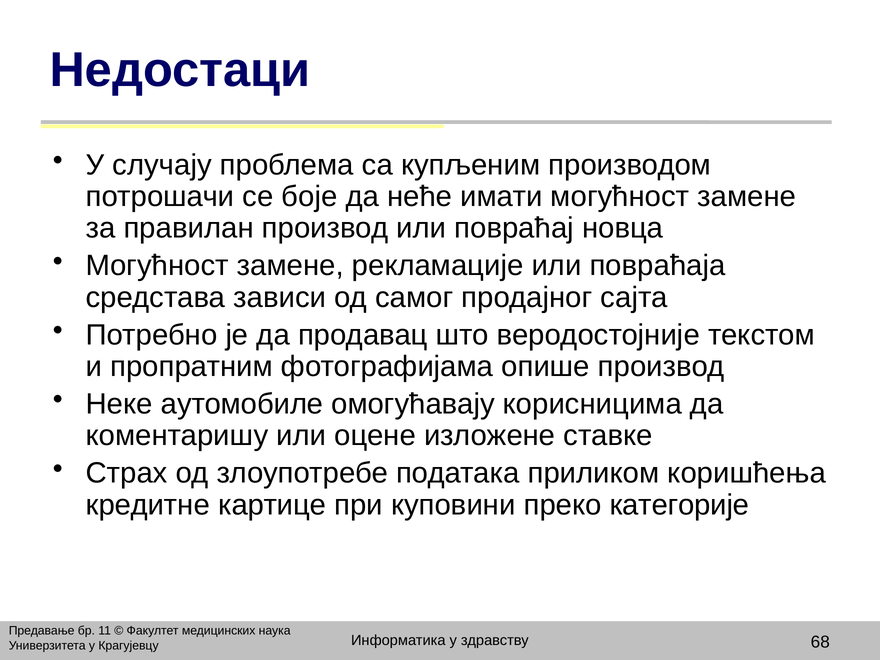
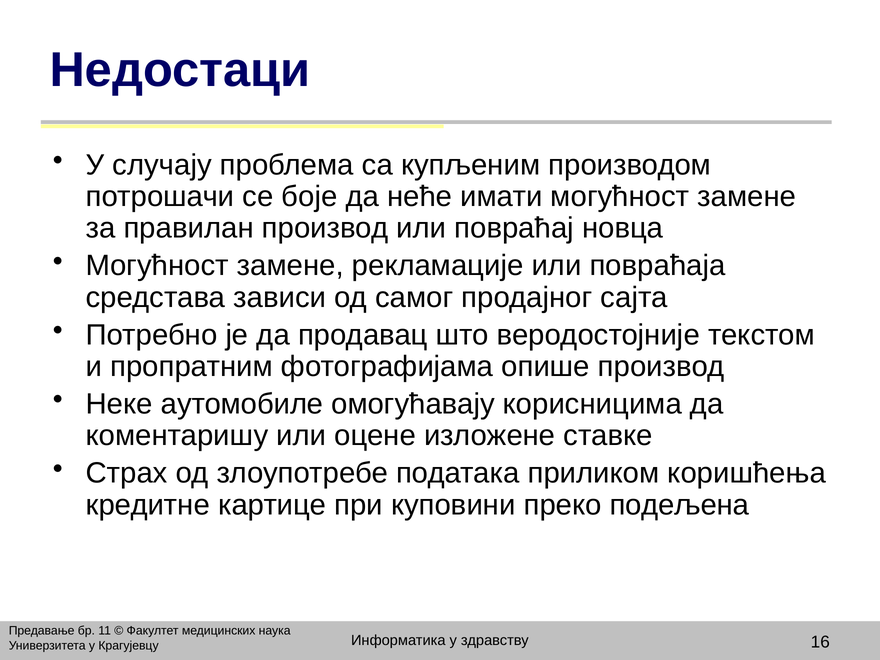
категорије: категорије -> подељена
68: 68 -> 16
